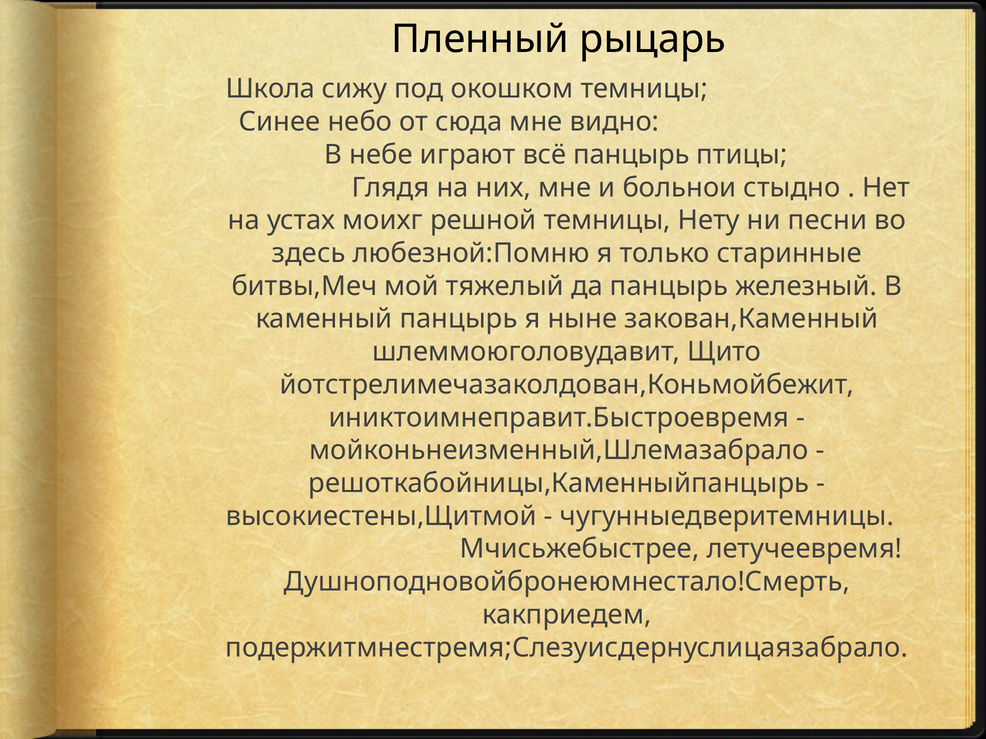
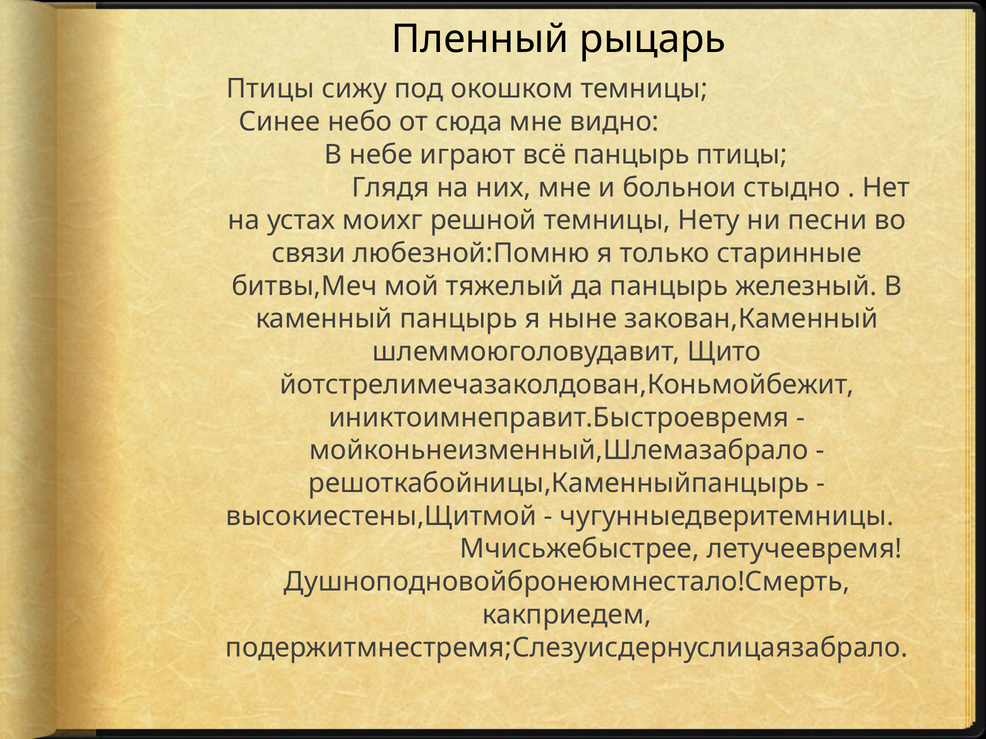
Школа at (270, 89): Школа -> Птицы
здесь: здесь -> связи
